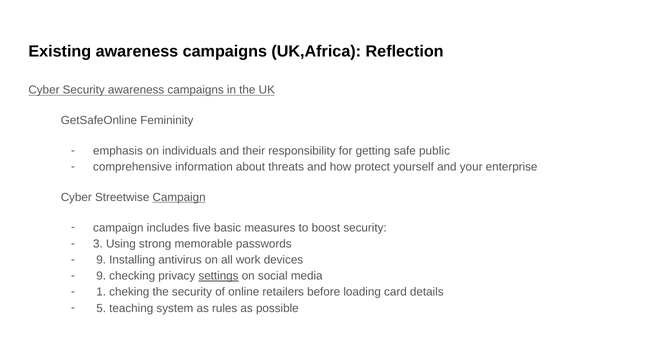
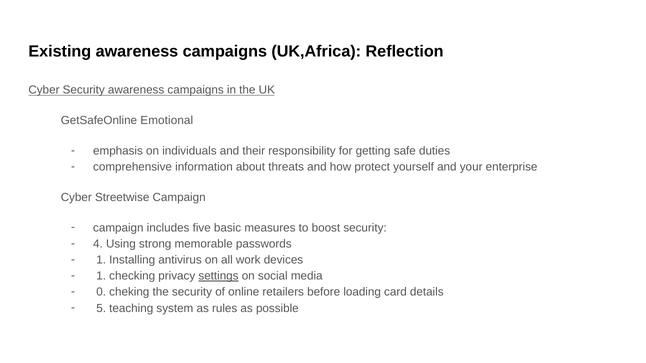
Femininity: Femininity -> Emotional
public: public -> duties
Campaign at (179, 198) underline: present -> none
3: 3 -> 4
9 at (101, 260): 9 -> 1
9 at (101, 276): 9 -> 1
1: 1 -> 0
